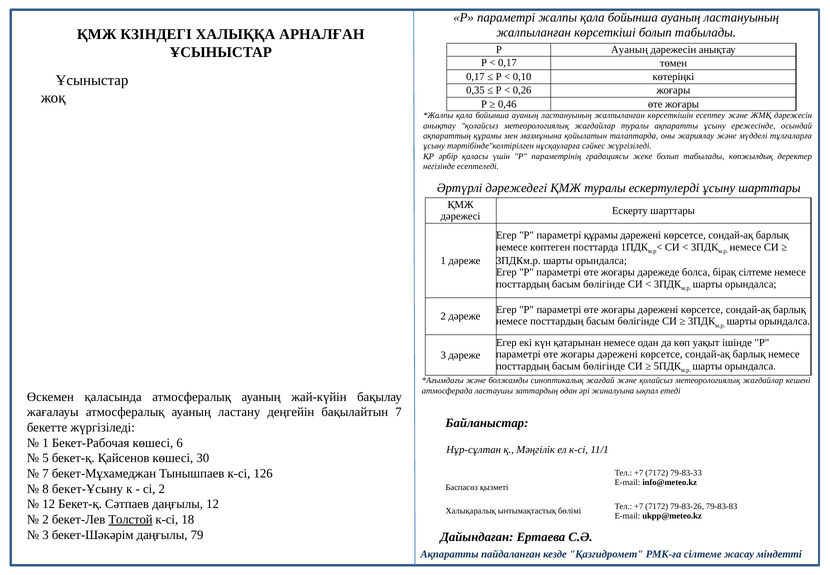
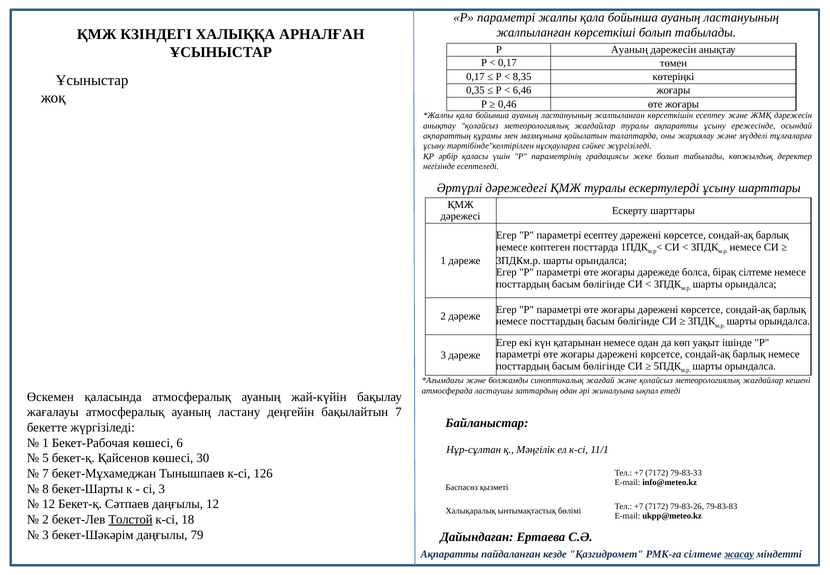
0,10: 0,10 -> 8,35
0,26: 0,26 -> 6,46
параметрі құрамы: құрамы -> есептеу
бекет-Ұсыну: бекет-Ұсыну -> бекет-Шарты
сі 2: 2 -> 3
жасау underline: none -> present
